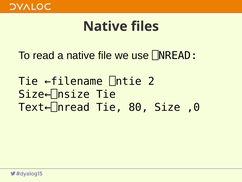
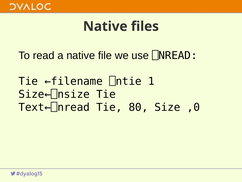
2: 2 -> 1
